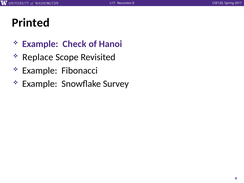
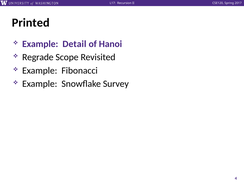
Check: Check -> Detail
Replace: Replace -> Regrade
